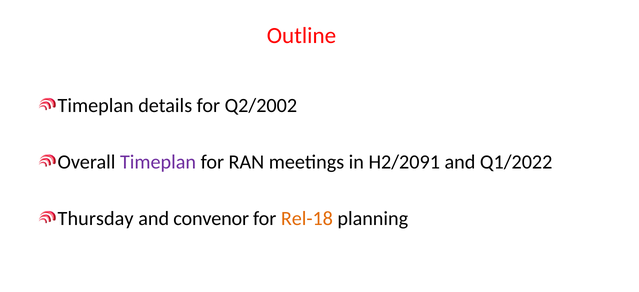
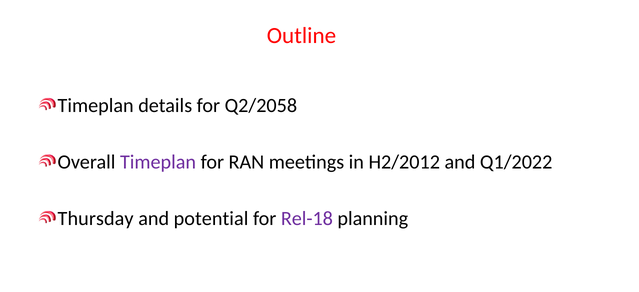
Q2/2002: Q2/2002 -> Q2/2058
H2/2091: H2/2091 -> H2/2012
convenor: convenor -> potential
Rel-18 colour: orange -> purple
